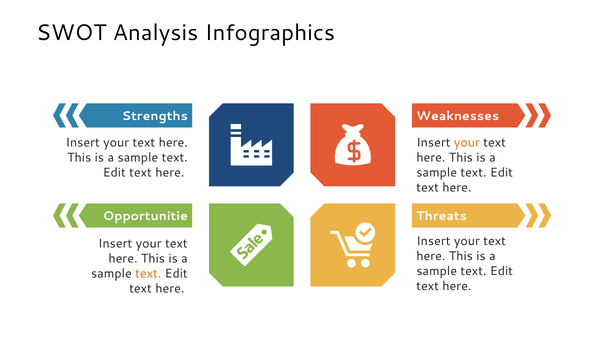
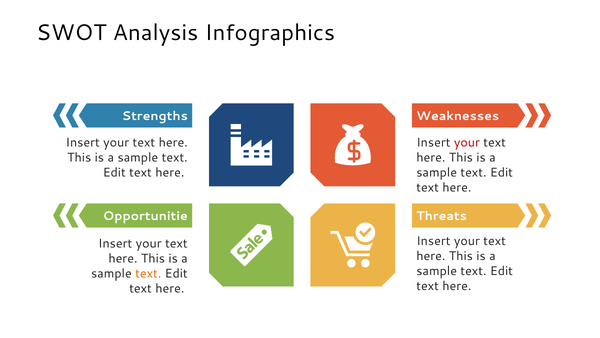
your at (467, 142) colour: orange -> red
